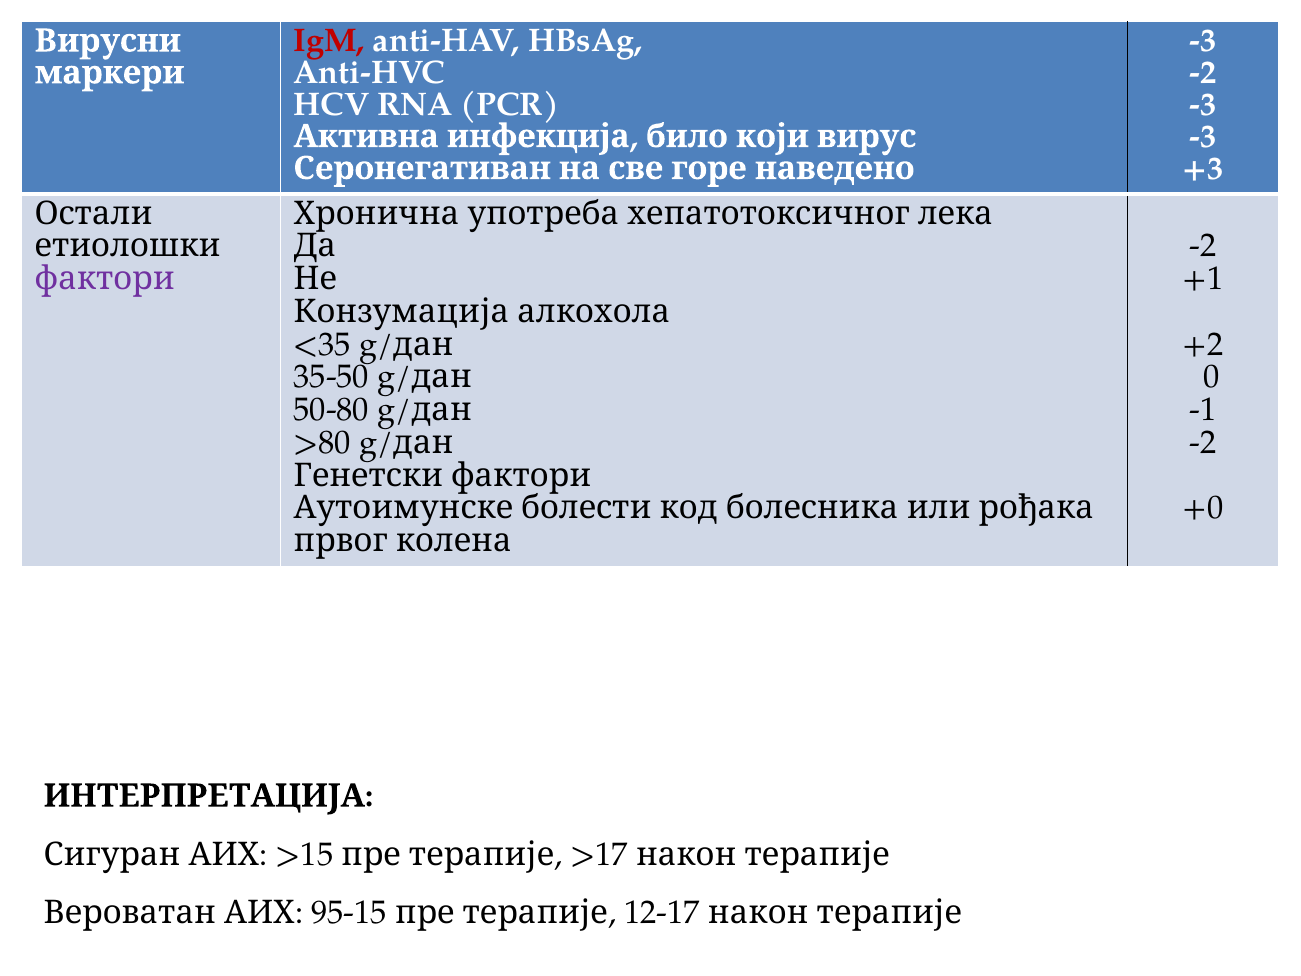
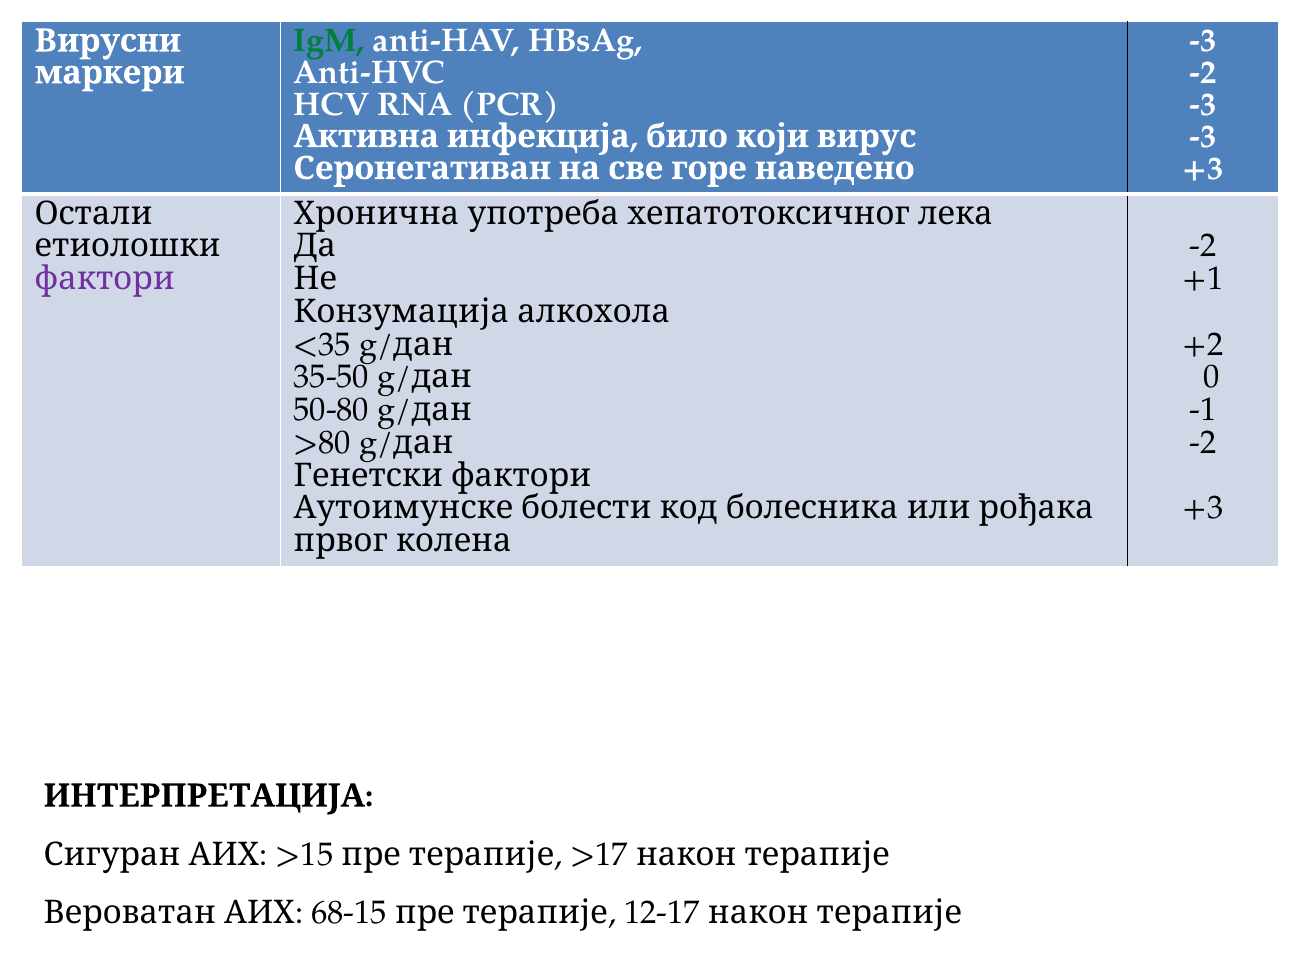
IgM colour: red -> green
+0 at (1203, 508): +0 -> +3
95-15: 95-15 -> 68-15
